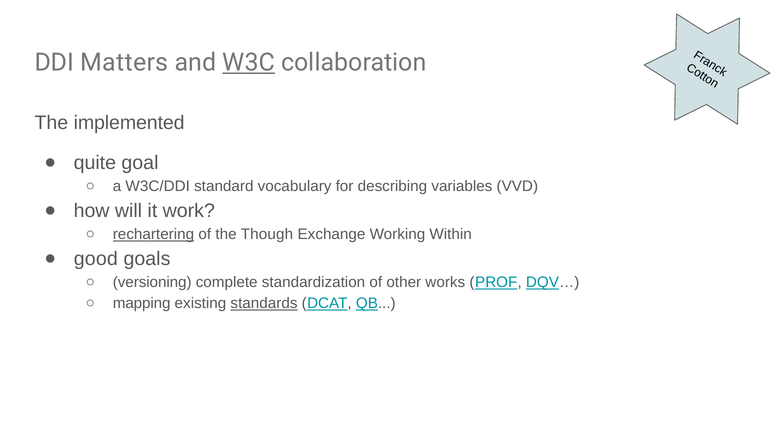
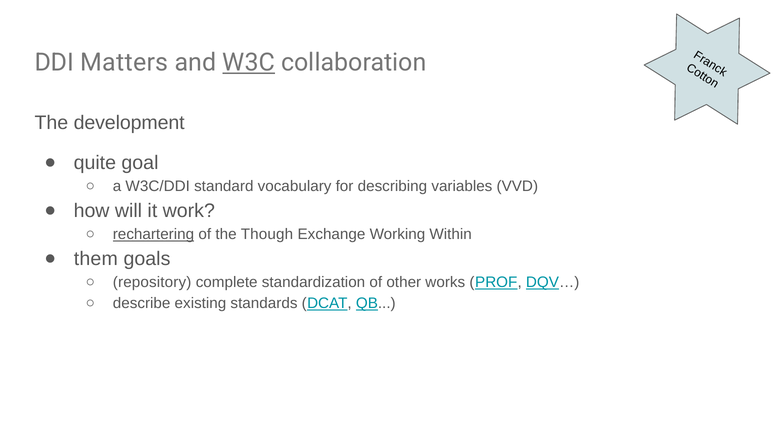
implemented: implemented -> development
good: good -> them
versioning: versioning -> repository
mapping: mapping -> describe
standards underline: present -> none
